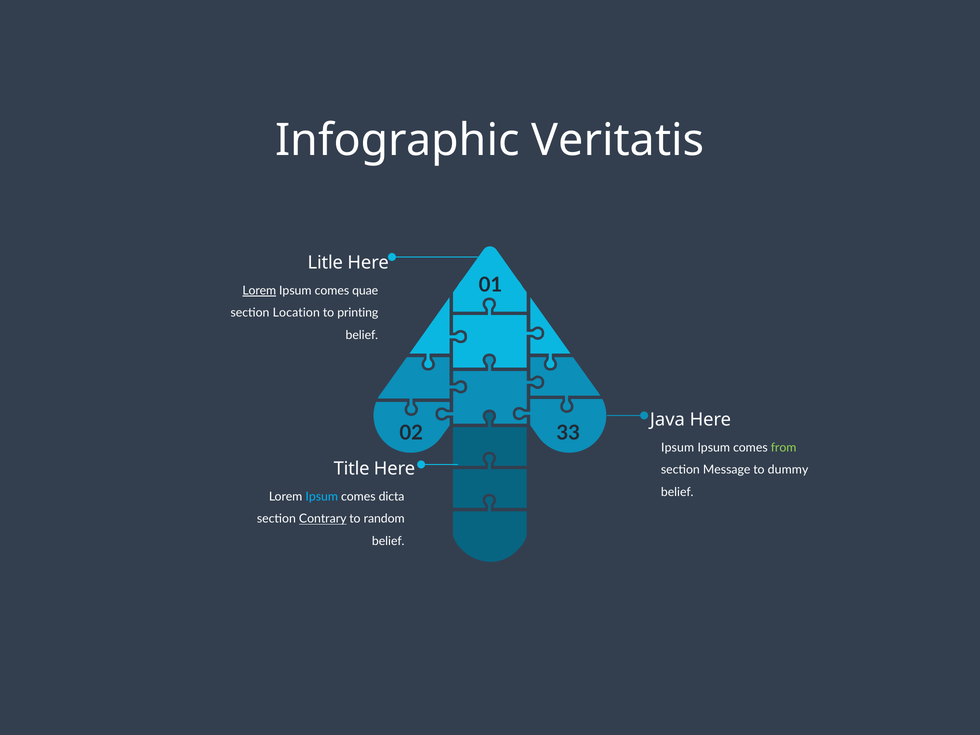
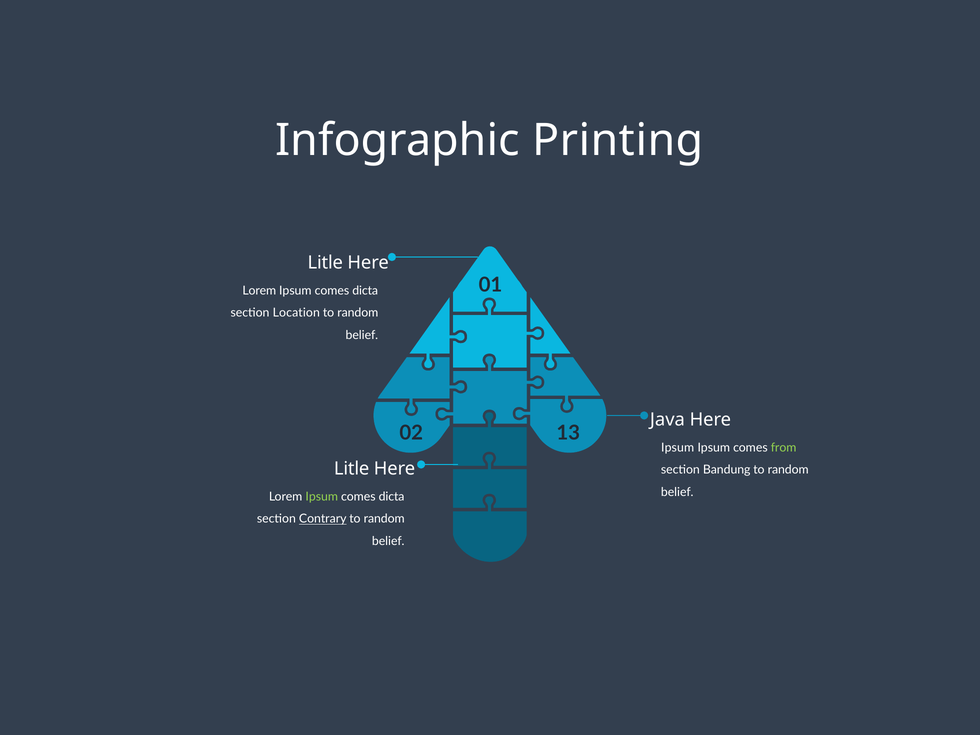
Veritatis: Veritatis -> Printing
Lorem at (259, 291) underline: present -> none
quae at (365, 291): quae -> dicta
printing at (358, 313): printing -> random
33: 33 -> 13
Title at (352, 469): Title -> Litle
Message: Message -> Bandung
dummy at (788, 470): dummy -> random
Ipsum at (322, 497) colour: light blue -> light green
